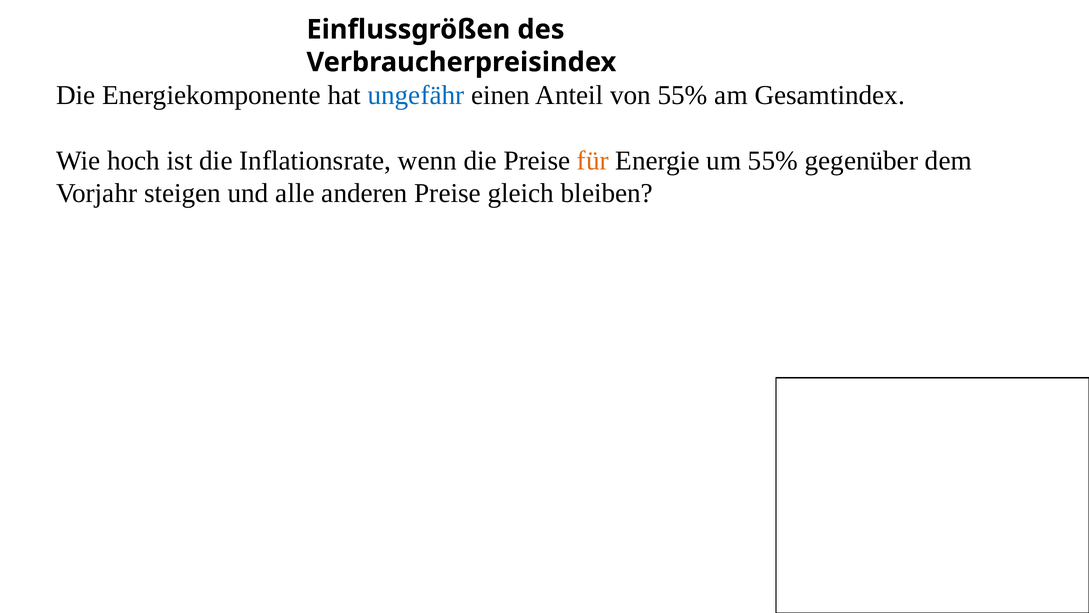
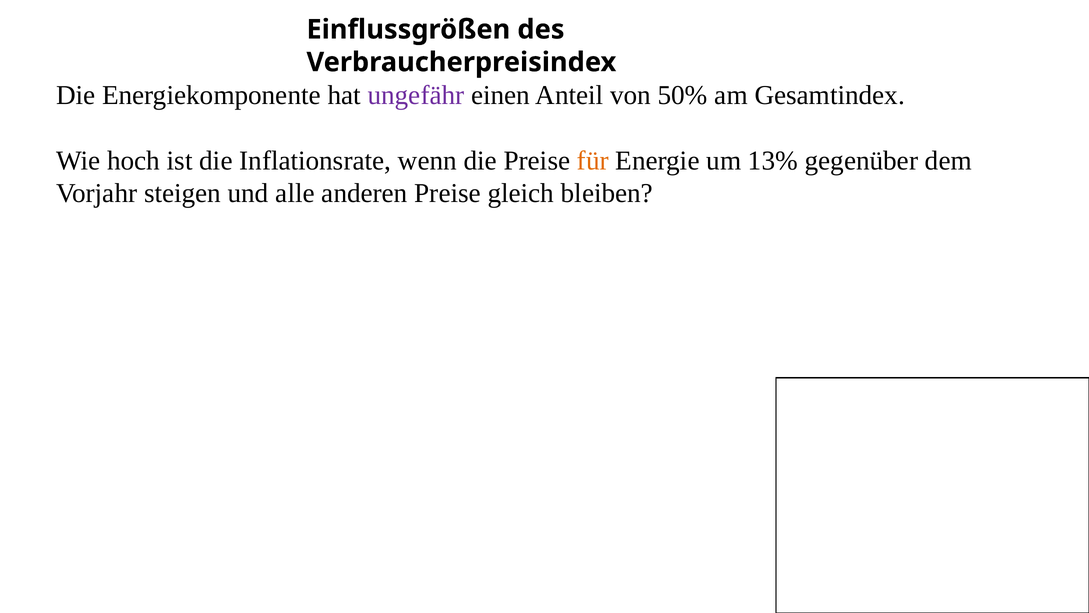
ungefähr colour: blue -> purple
von 55%: 55% -> 50%
um 55%: 55% -> 13%
